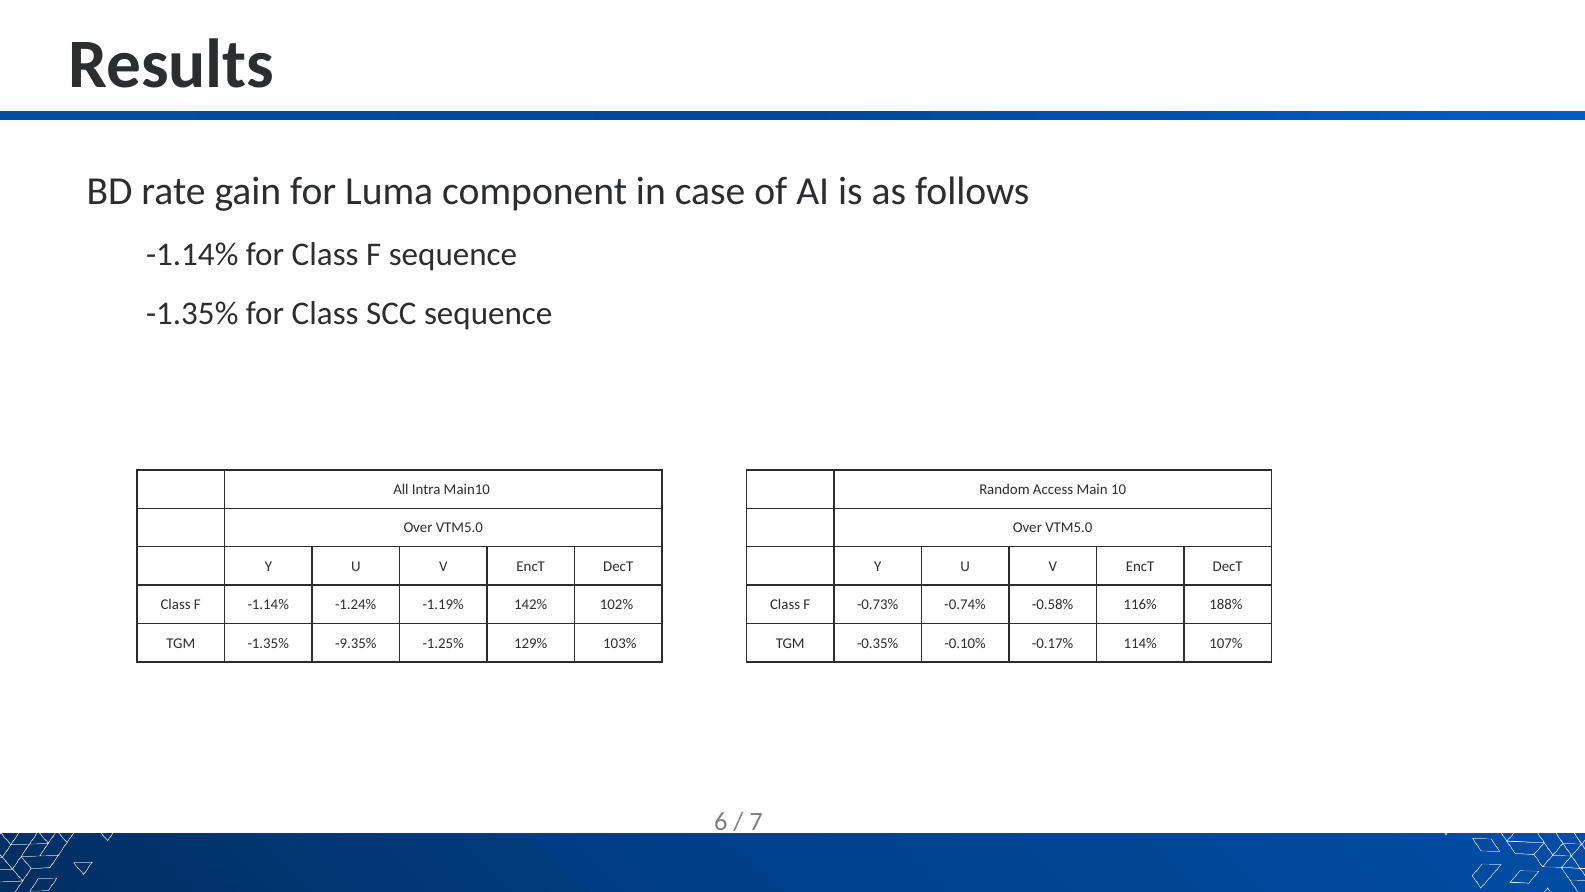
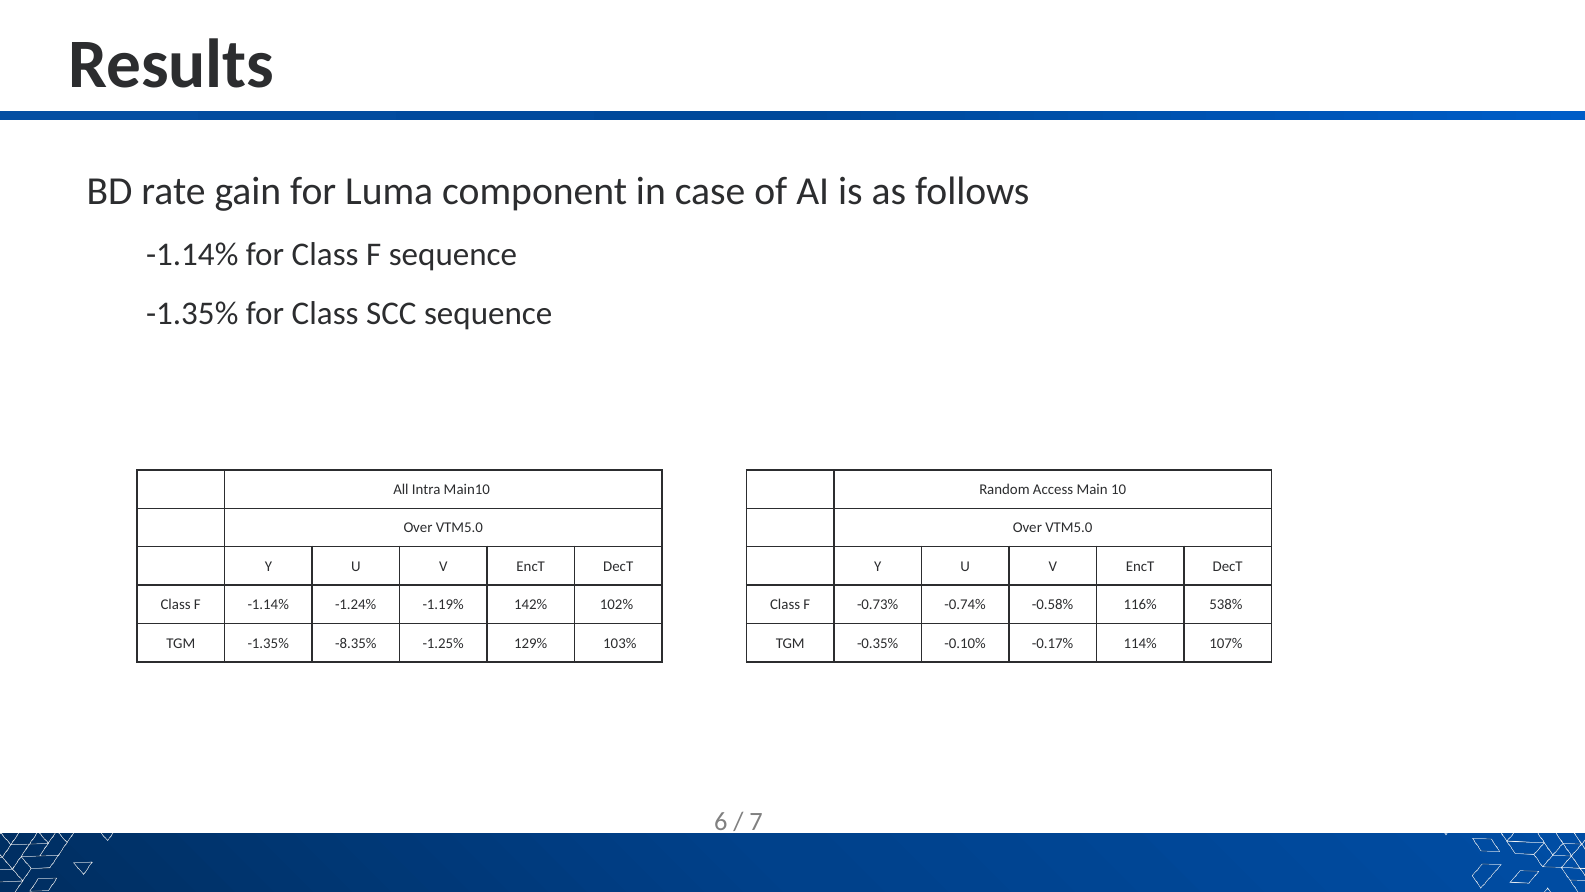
188%: 188% -> 538%
-9.35%: -9.35% -> -8.35%
